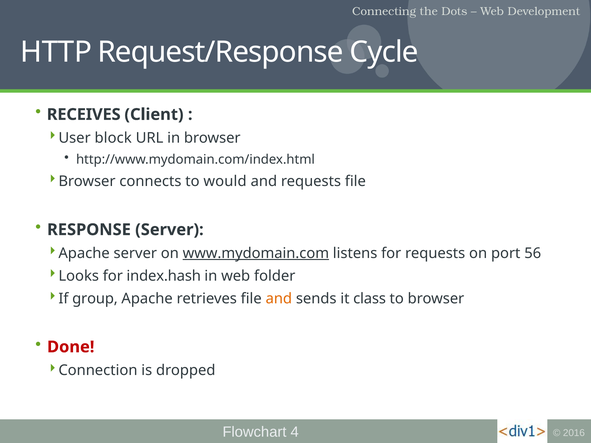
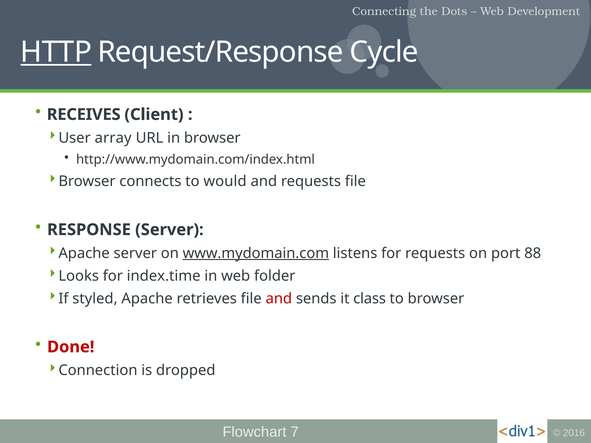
HTTP underline: none -> present
block: block -> array
56: 56 -> 88
index.hash: index.hash -> index.time
group: group -> styled
and at (279, 299) colour: orange -> red
Flowchart 4: 4 -> 7
